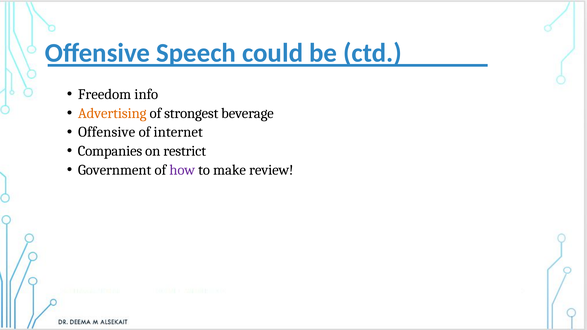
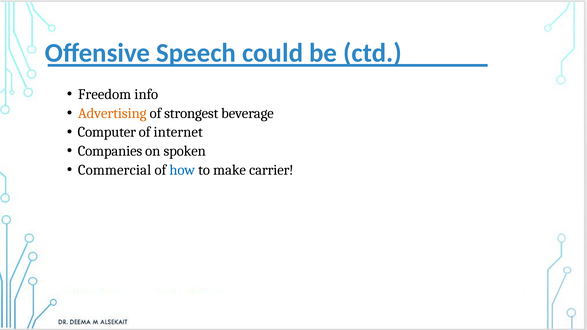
Offensive at (107, 132): Offensive -> Computer
restrict: restrict -> spoken
Government: Government -> Commercial
how colour: purple -> blue
review: review -> carrier
